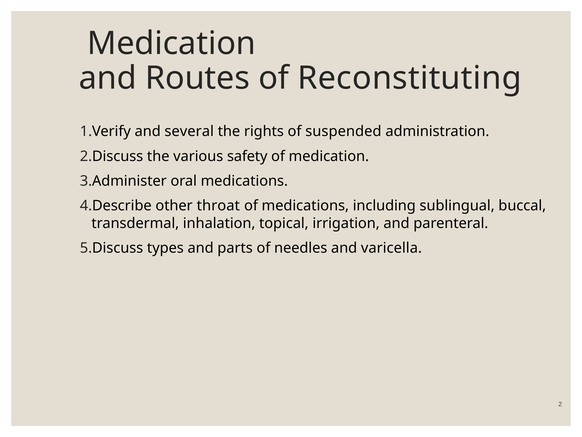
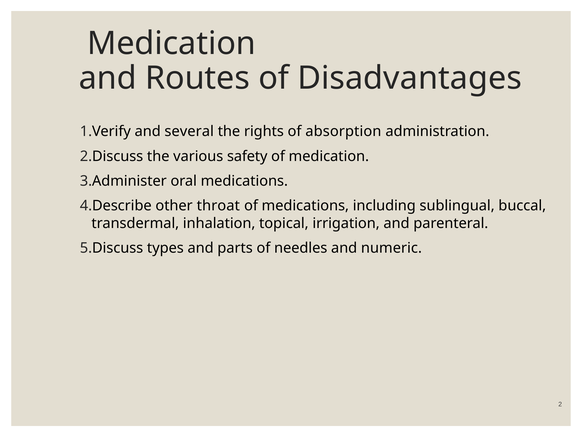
Reconstituting: Reconstituting -> Disadvantages
suspended: suspended -> absorption
varicella: varicella -> numeric
